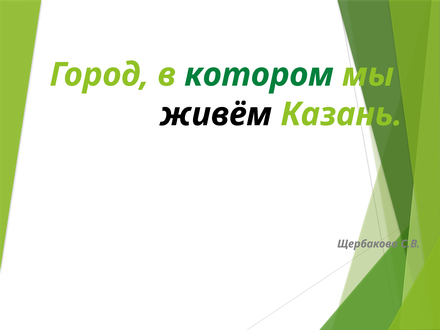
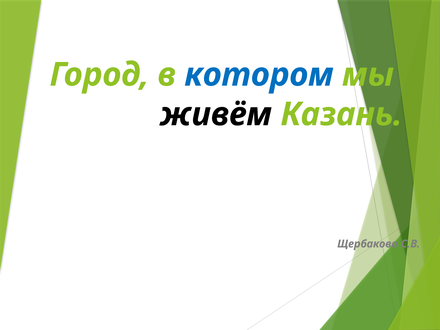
котором colour: green -> blue
